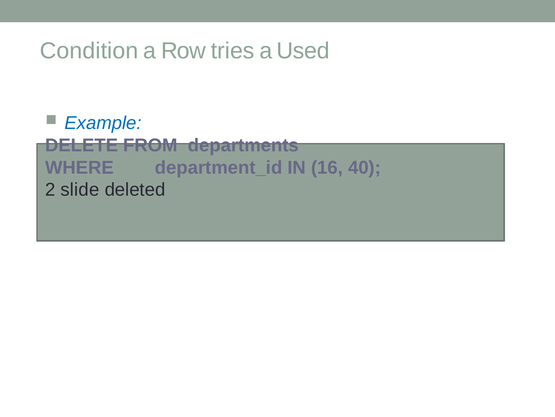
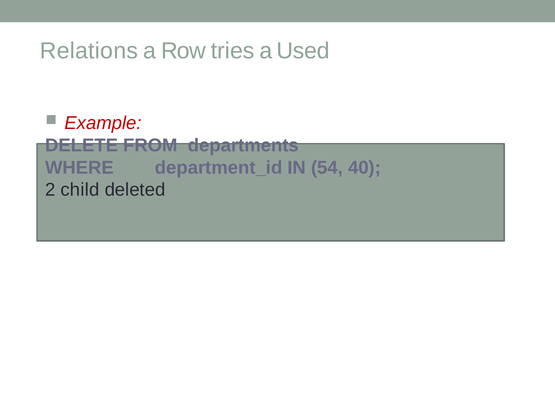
Condition: Condition -> Relations
Example colour: blue -> red
16: 16 -> 54
slide: slide -> child
